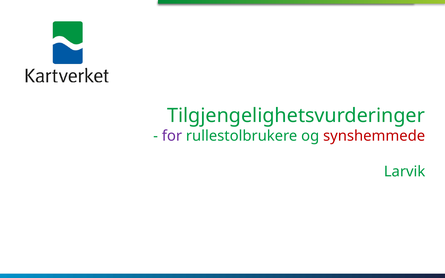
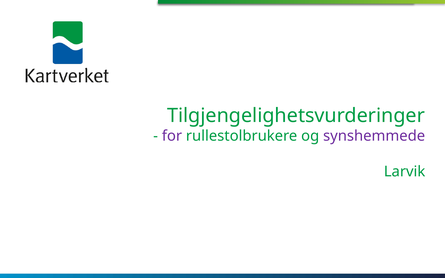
synshemmede colour: red -> purple
